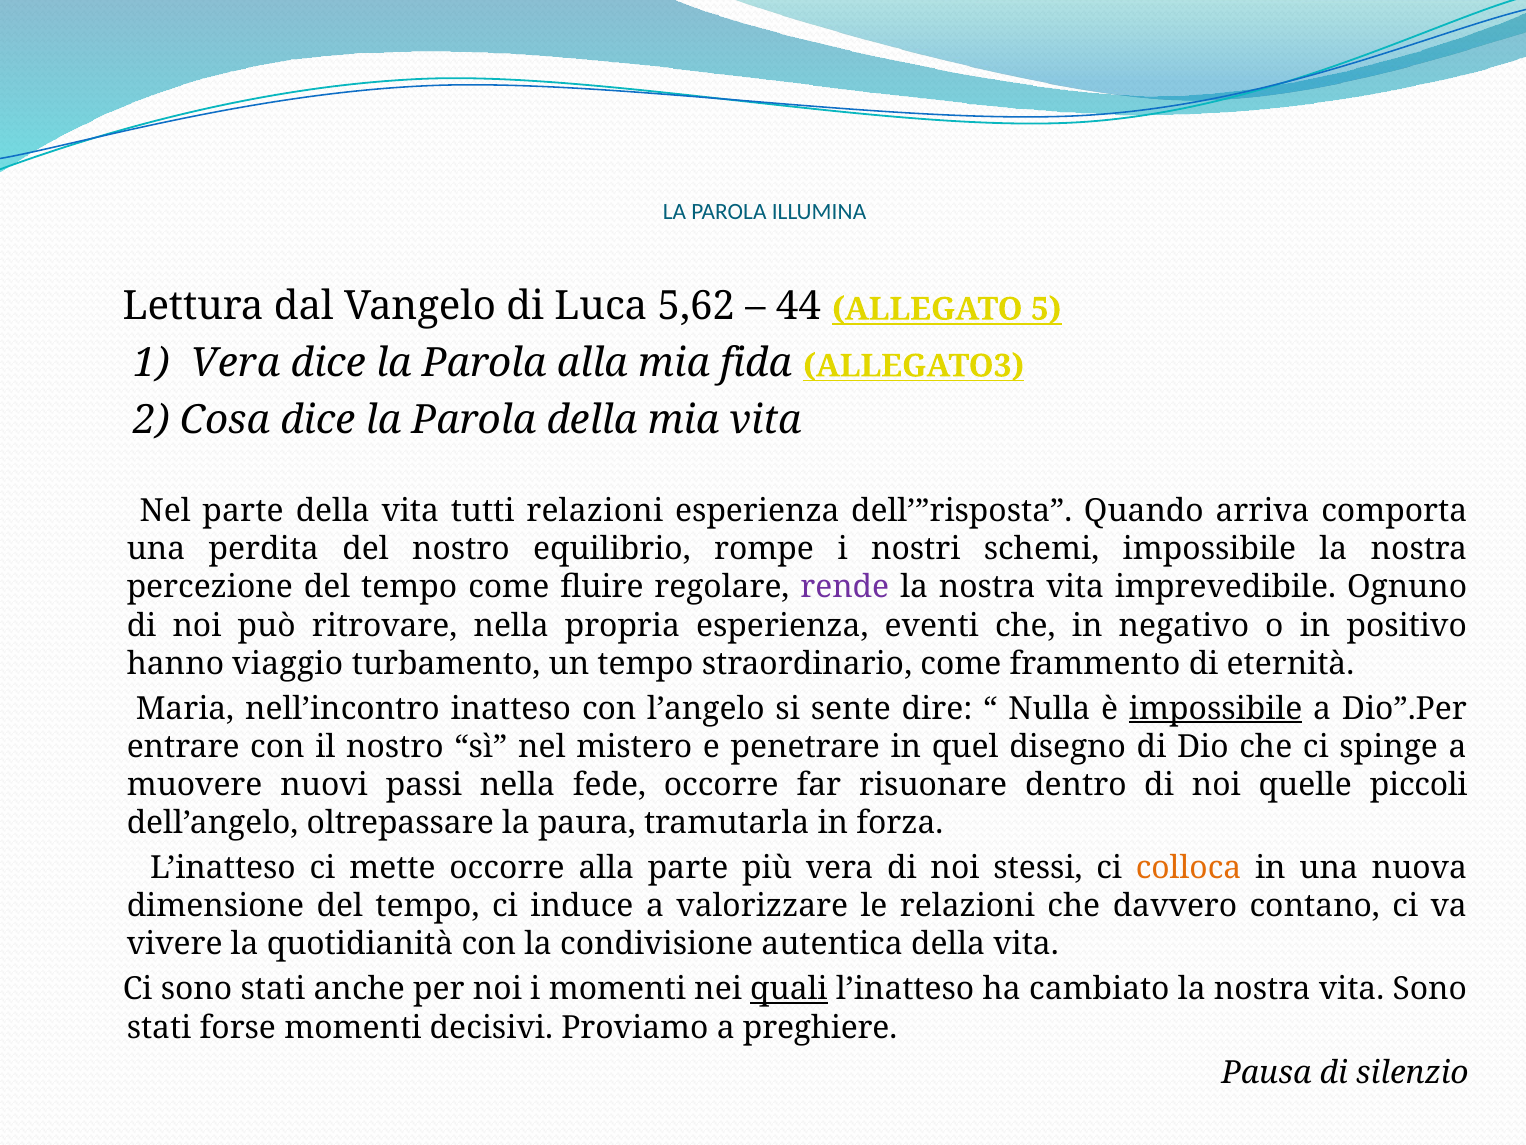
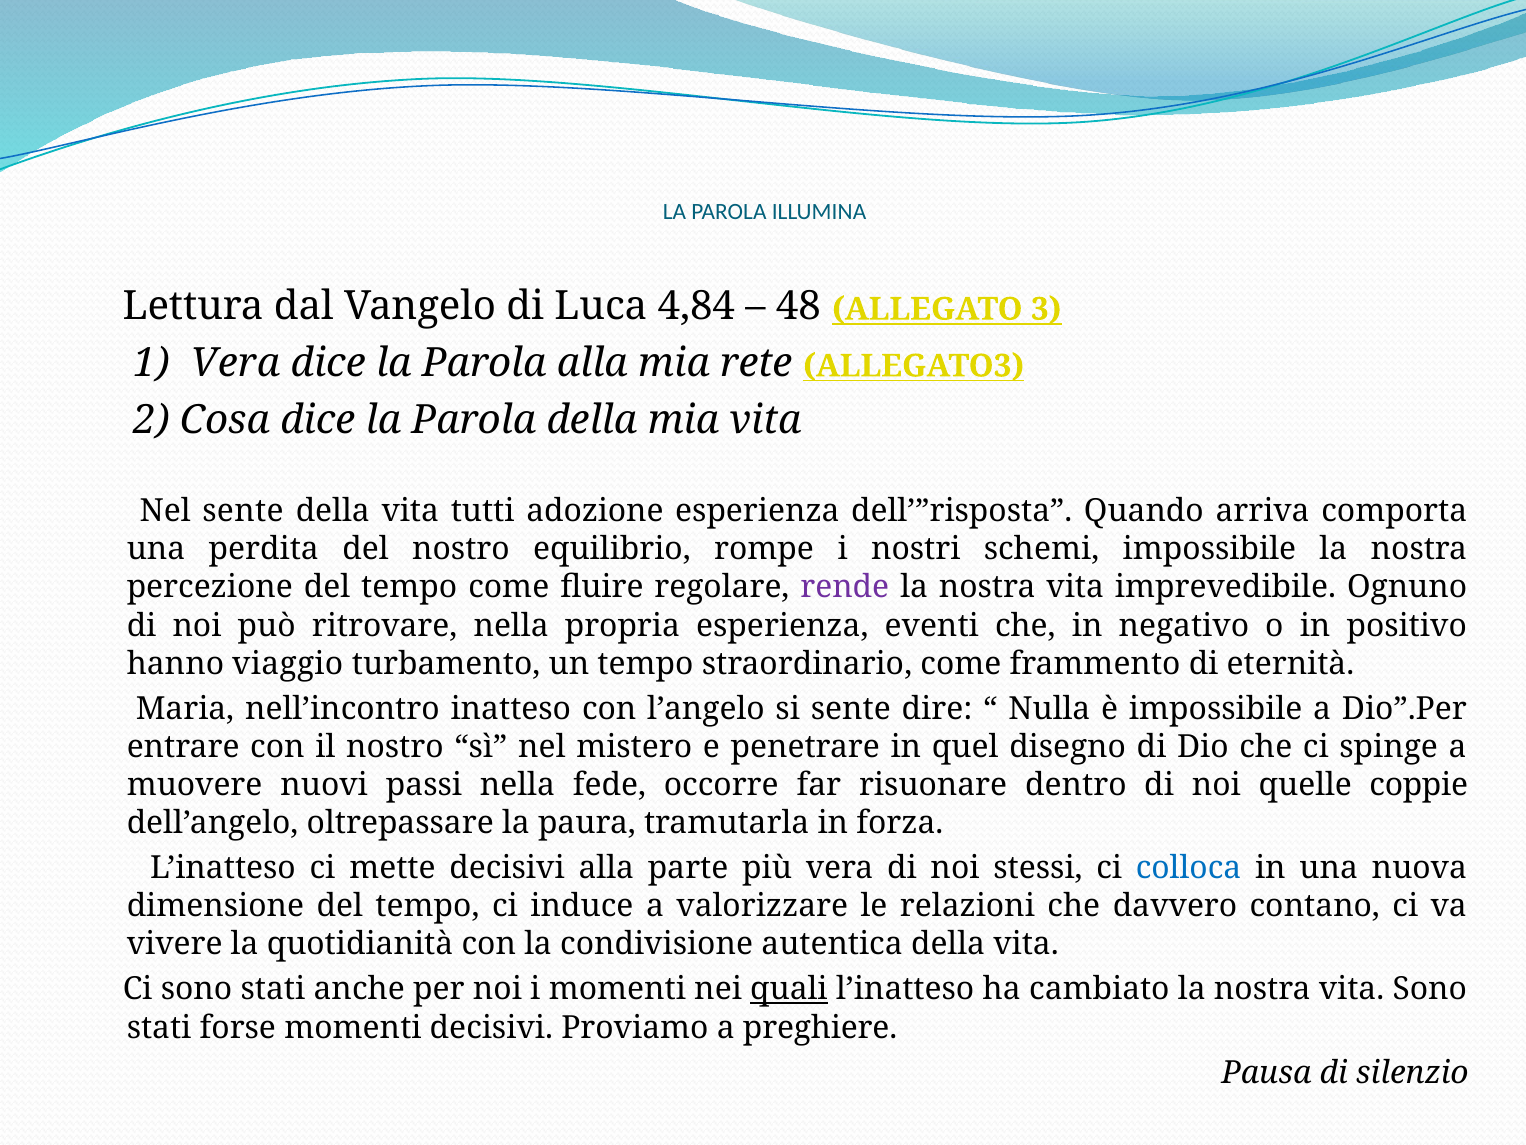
5,62: 5,62 -> 4,84
44: 44 -> 48
5: 5 -> 3
fida: fida -> rete
Nel parte: parte -> sente
tutti relazioni: relazioni -> adozione
impossibile at (1216, 708) underline: present -> none
piccoli: piccoli -> coppie
mette occorre: occorre -> decisivi
colloca colour: orange -> blue
